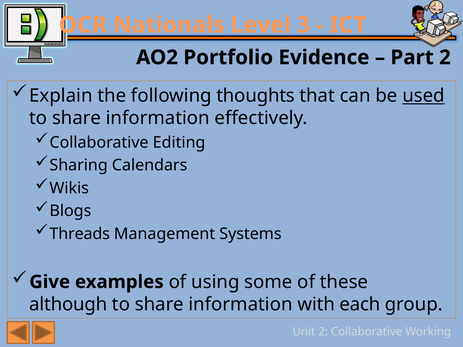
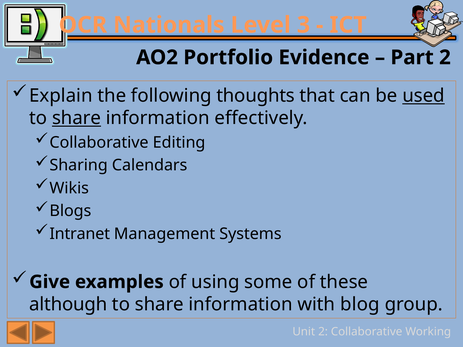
share at (77, 118) underline: none -> present
Threads: Threads -> Intranet
each: each -> blog
